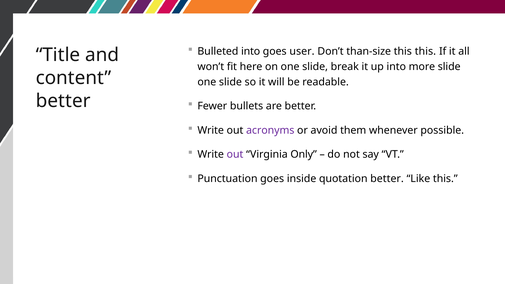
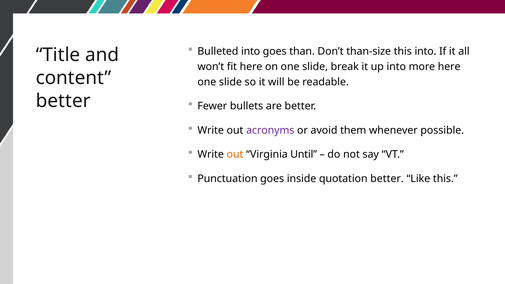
user: user -> than
this this: this -> into
more slide: slide -> here
out at (235, 154) colour: purple -> orange
Only: Only -> Until
